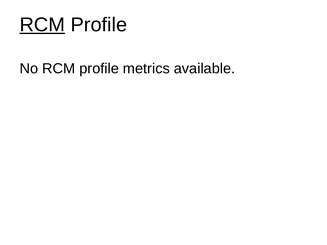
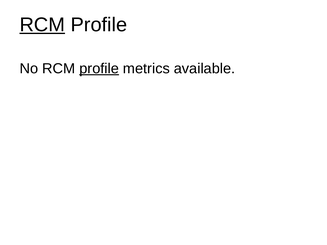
profile at (99, 69) underline: none -> present
